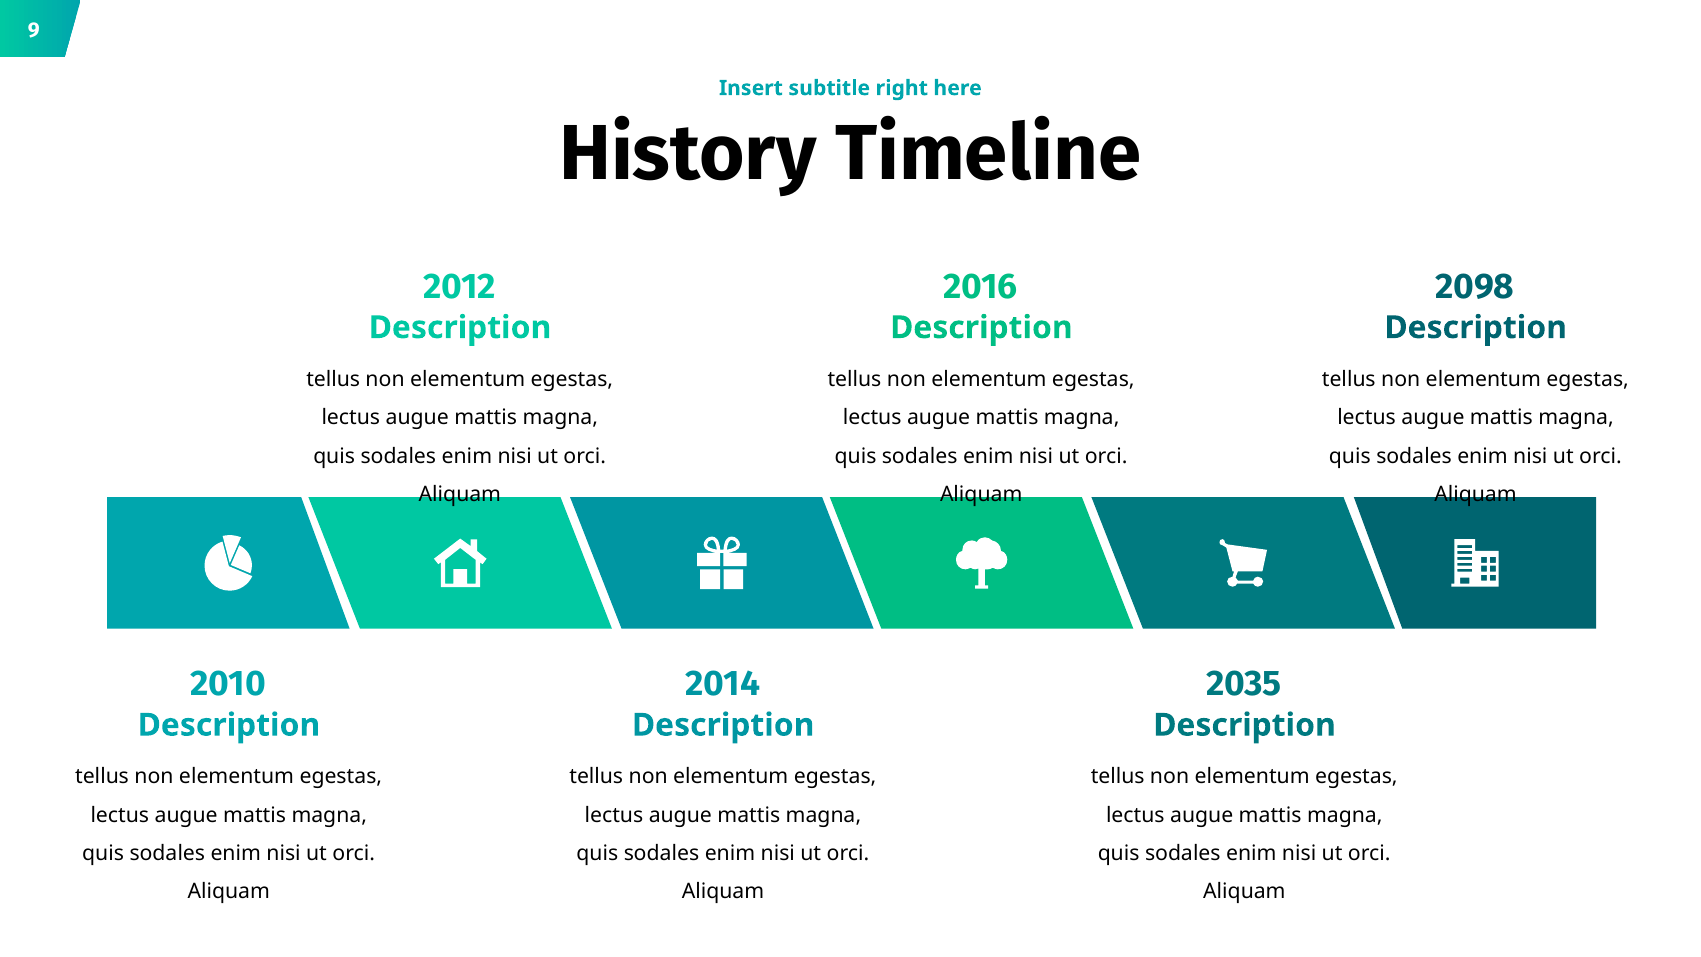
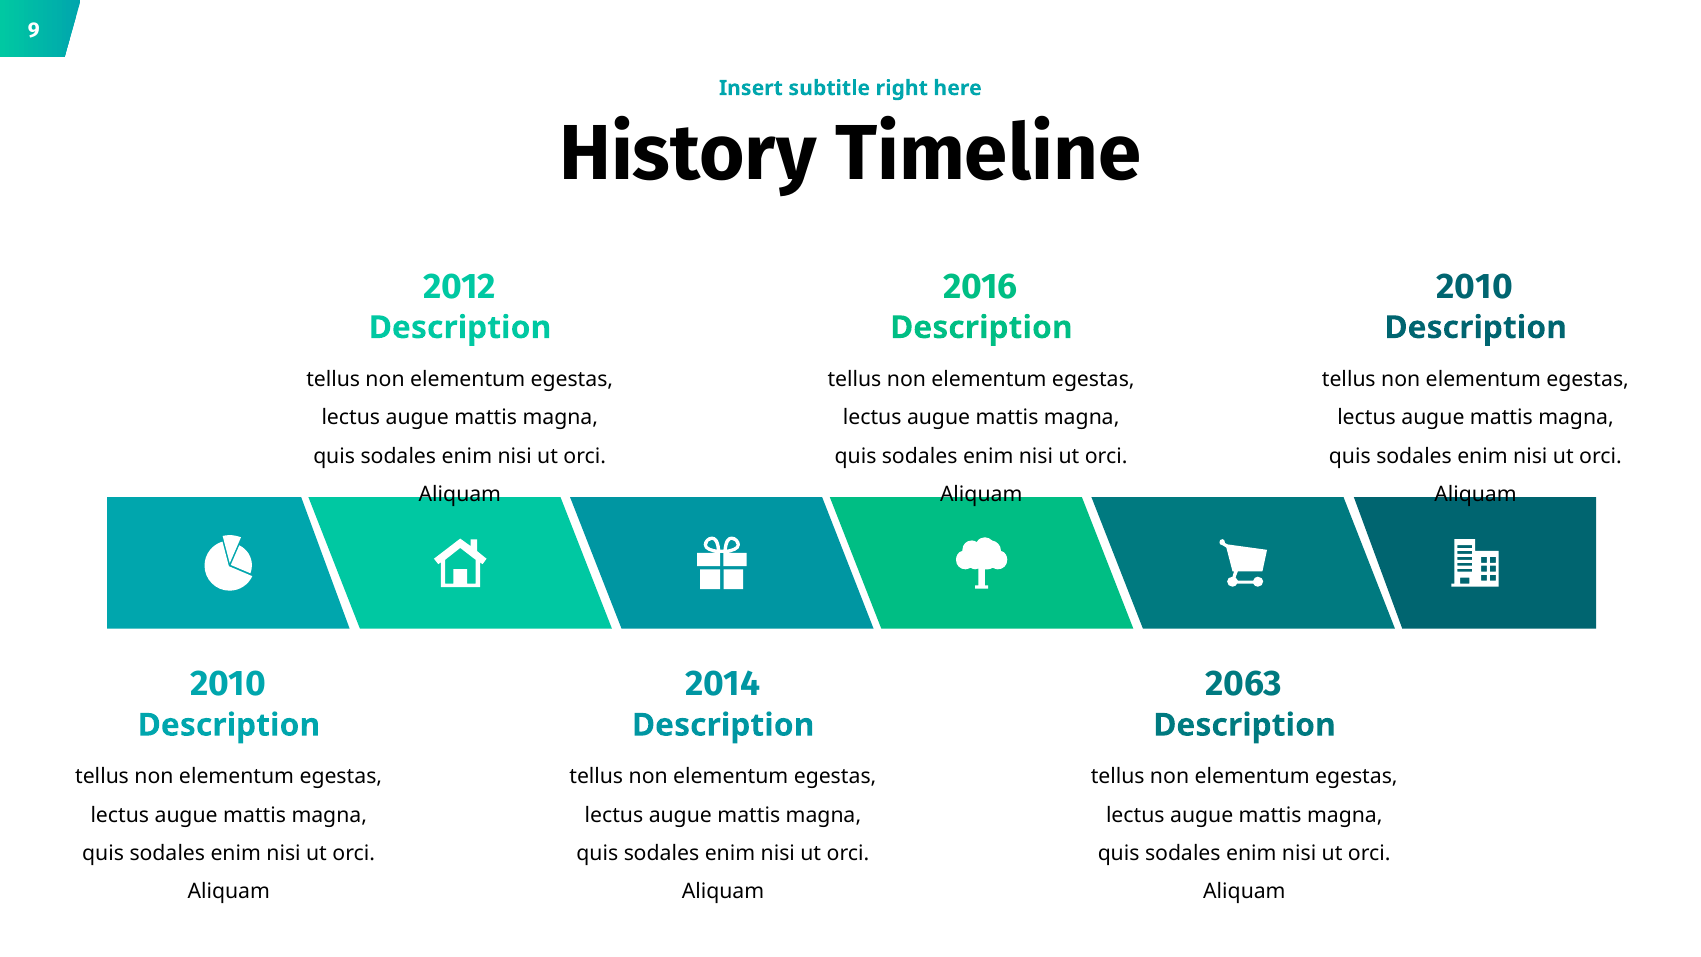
2098 at (1475, 287): 2098 -> 2010
2035: 2035 -> 2063
